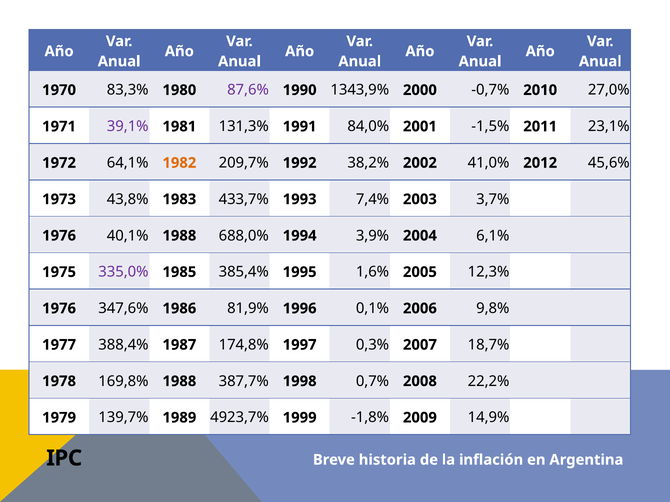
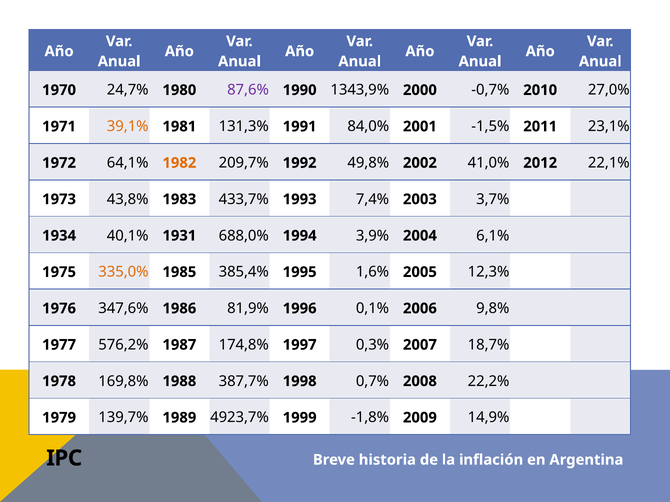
83,3%: 83,3% -> 24,7%
39,1% colour: purple -> orange
38,2%: 38,2% -> 49,8%
45,6%: 45,6% -> 22,1%
1976 at (59, 236): 1976 -> 1934
40,1% 1988: 1988 -> 1931
335,0% colour: purple -> orange
388,4%: 388,4% -> 576,2%
